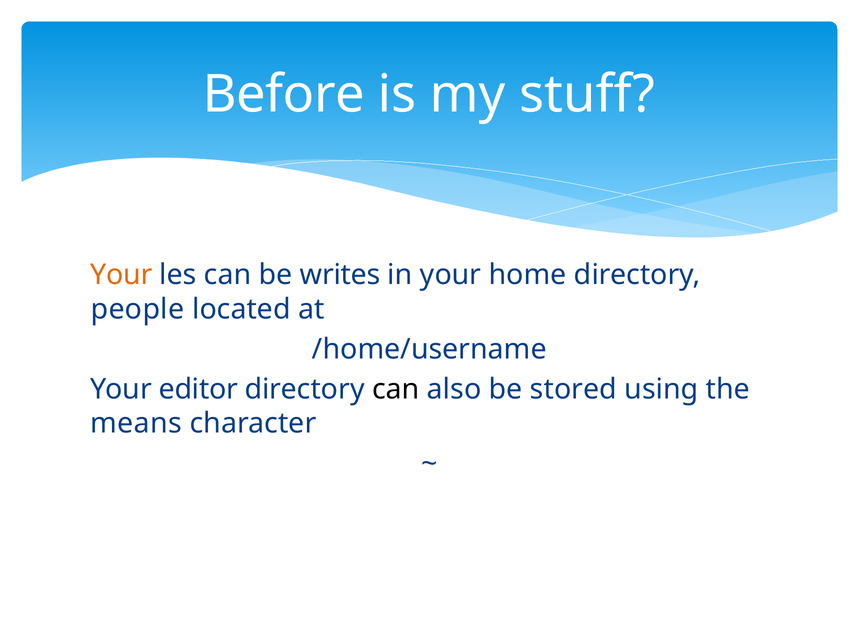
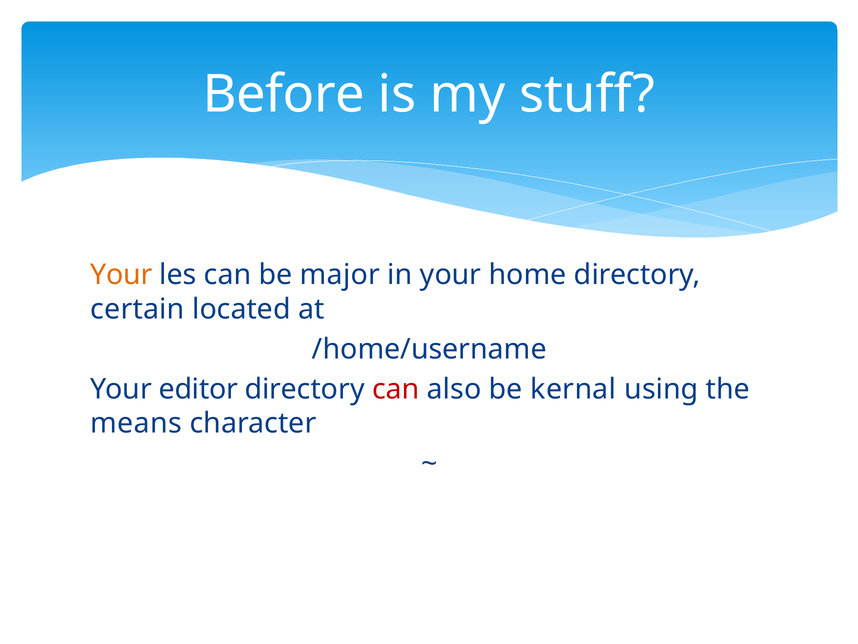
writes: writes -> major
people: people -> certain
can at (396, 389) colour: black -> red
stored: stored -> kernal
